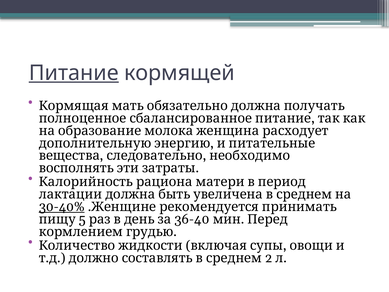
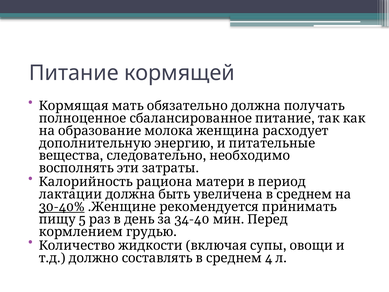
Питание underline: present -> none
36-40: 36-40 -> 34-40
2: 2 -> 4
